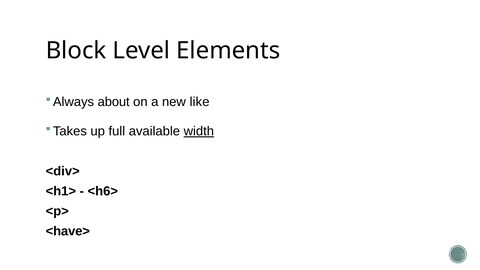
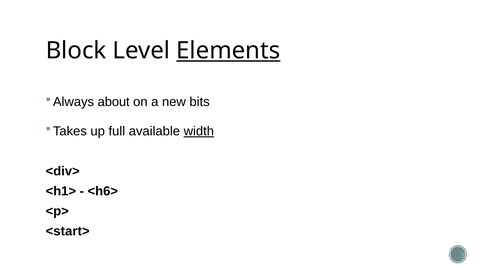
Elements underline: none -> present
like: like -> bits
<have>: <have> -> <start>
